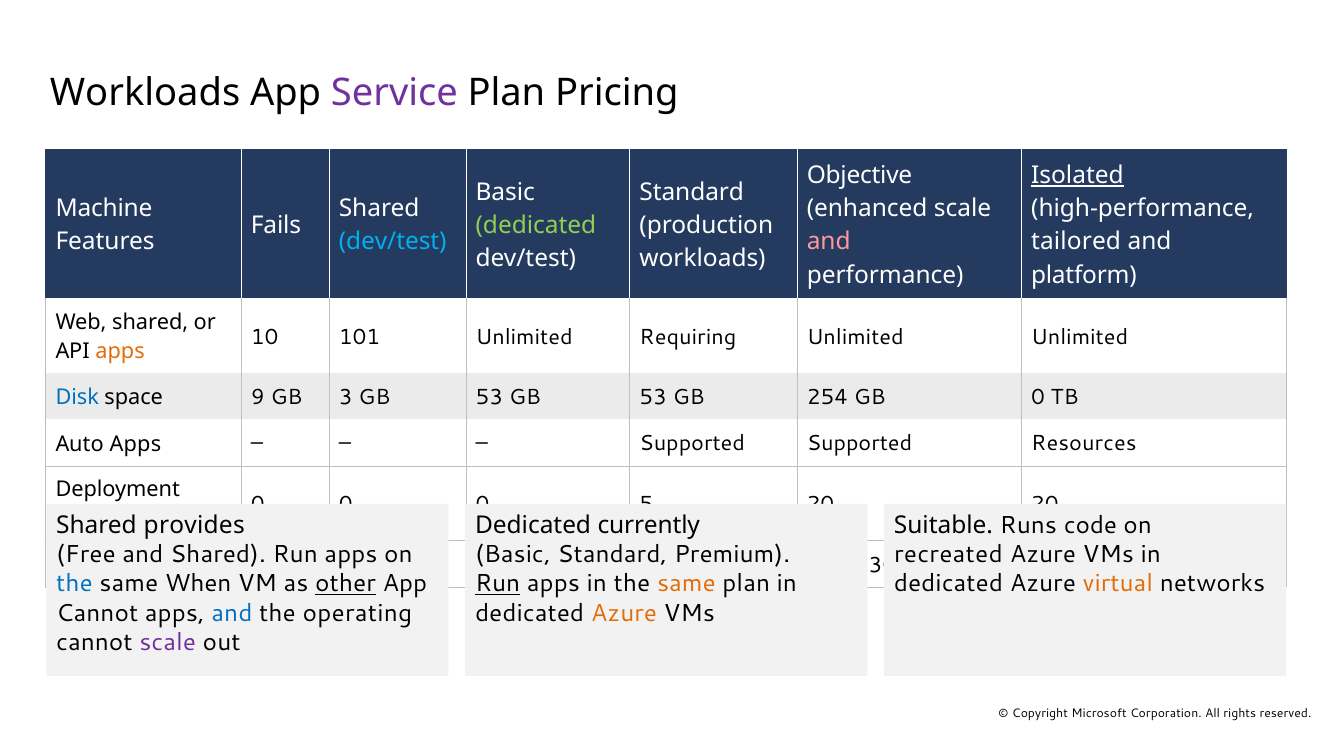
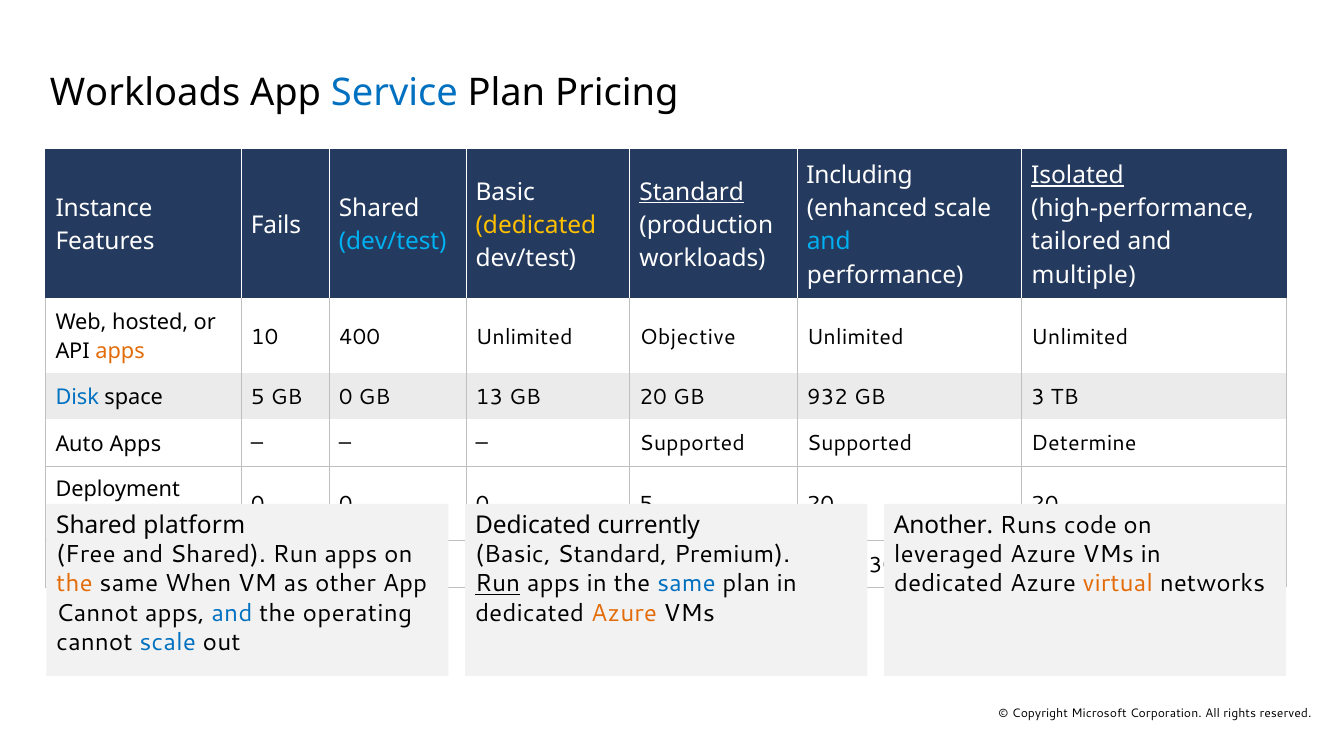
Service colour: purple -> blue
Objective: Objective -> Including
Standard at (692, 192) underline: none -> present
Machine: Machine -> Instance
dedicated at (536, 225) colour: light green -> yellow
and at (829, 242) colour: pink -> light blue
platform: platform -> multiple
Web shared: shared -> hosted
101: 101 -> 400
Requiring: Requiring -> Objective
space 9: 9 -> 5
GB 3: 3 -> 0
53 at (489, 397): 53 -> 13
53 at (653, 397): 53 -> 20
254: 254 -> 932
GB 0: 0 -> 3
Resources: Resources -> Determine
provides: provides -> platform
Suitable: Suitable -> Another
recreated: recreated -> leveraged
the at (74, 584) colour: blue -> orange
other underline: present -> none
same at (686, 584) colour: orange -> blue
scale at (168, 643) colour: purple -> blue
